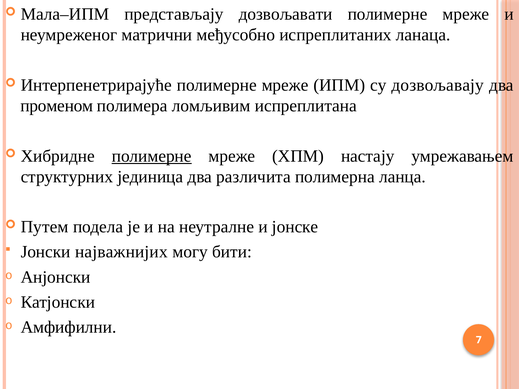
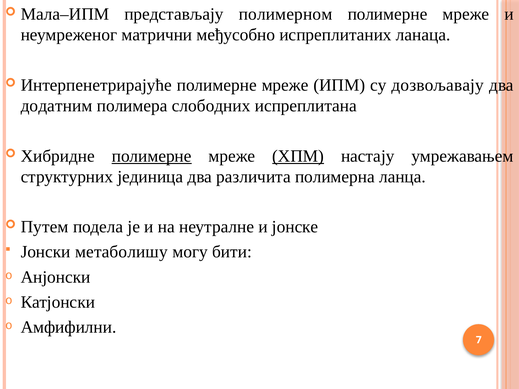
дозвољавати: дозвољавати -> полимерном
променом: променом -> додатним
ломљивим: ломљивим -> слободних
ХПМ underline: none -> present
најважнијих: најважнијих -> метаболишу
